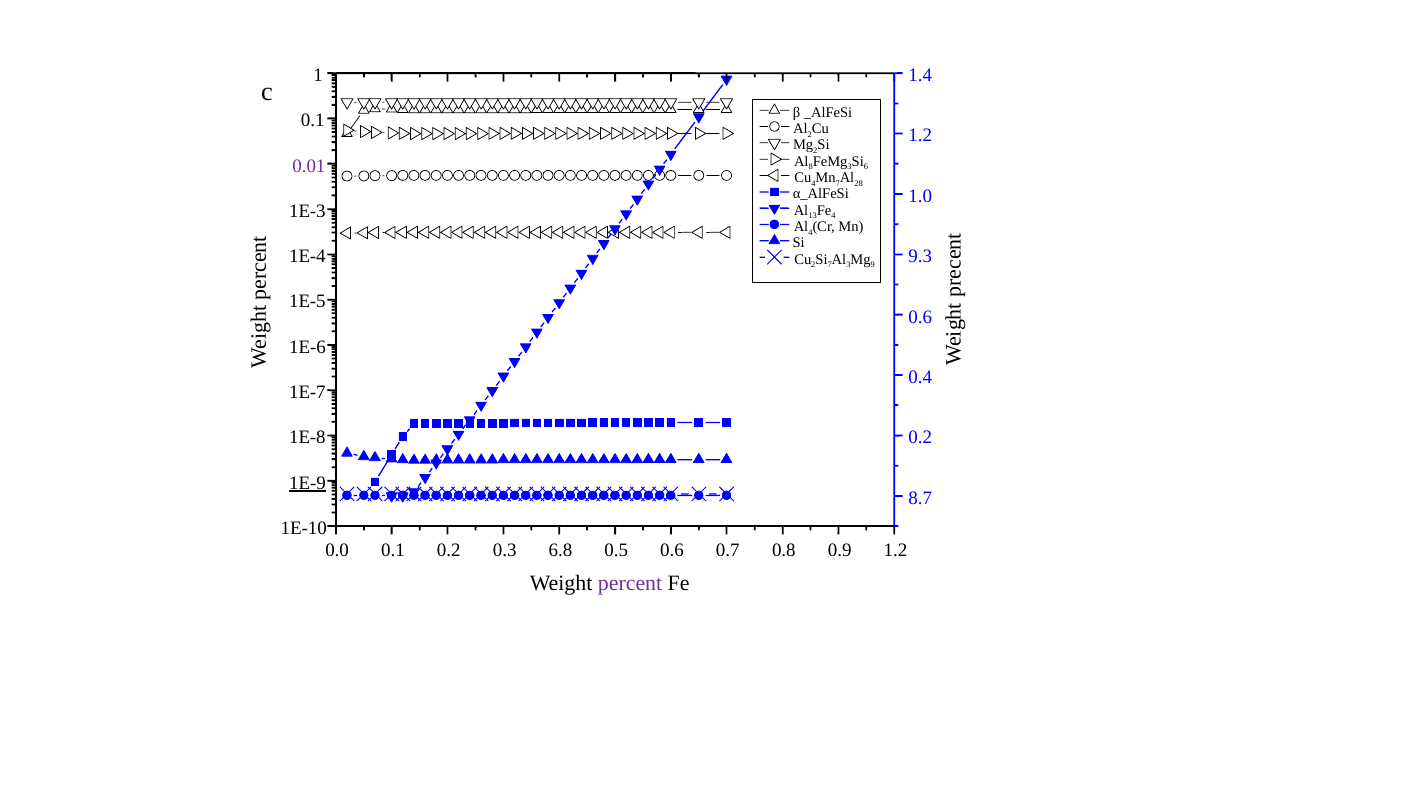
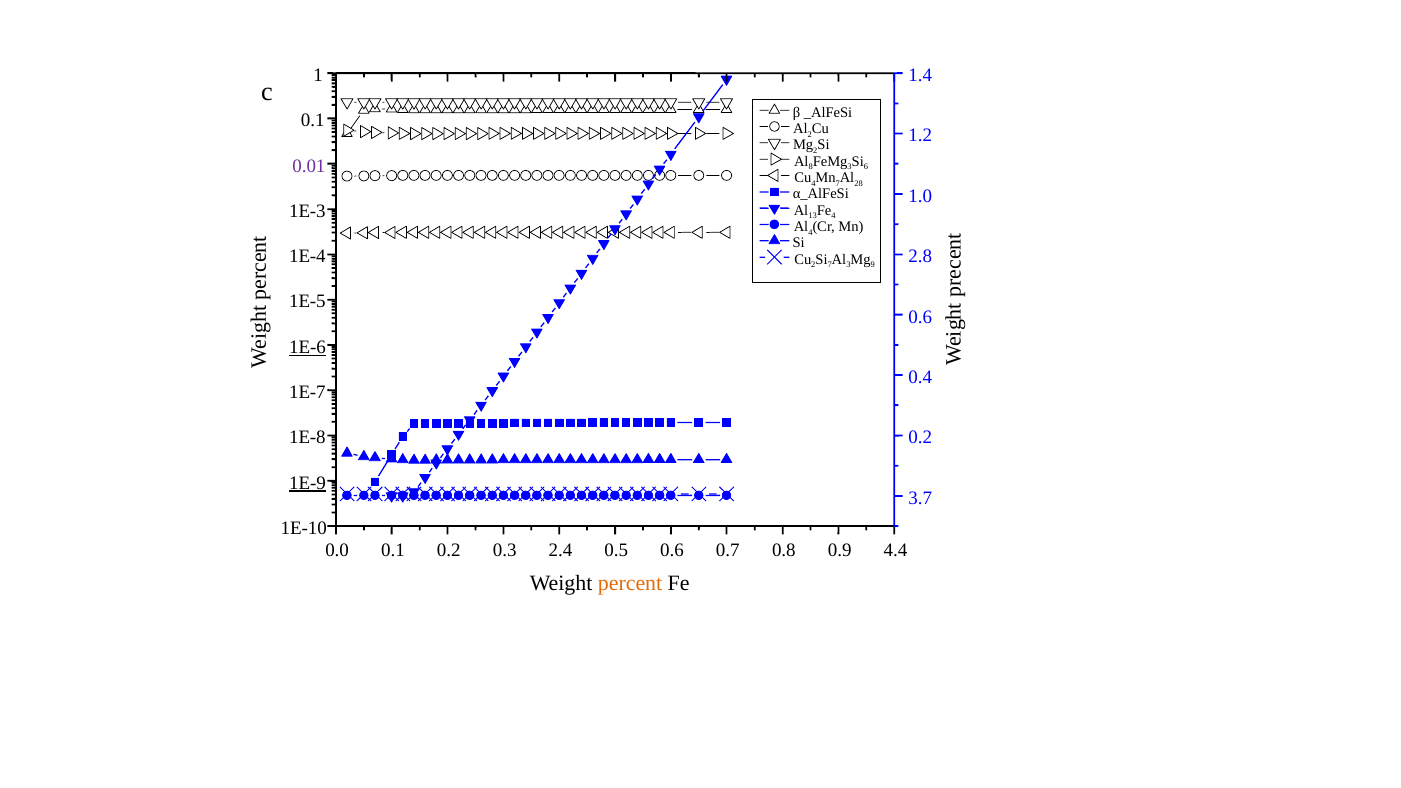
9.3: 9.3 -> 2.8
1E-6 underline: none -> present
8.7: 8.7 -> 3.7
6.8: 6.8 -> 2.4
0.9 1.2: 1.2 -> 4.4
percent colour: purple -> orange
